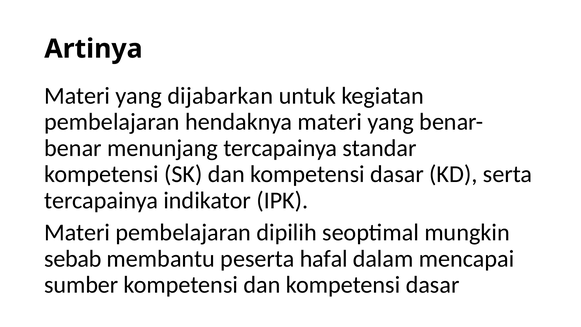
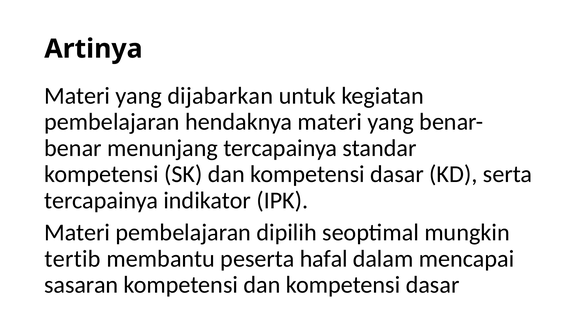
sebab: sebab -> tertib
sumber: sumber -> sasaran
